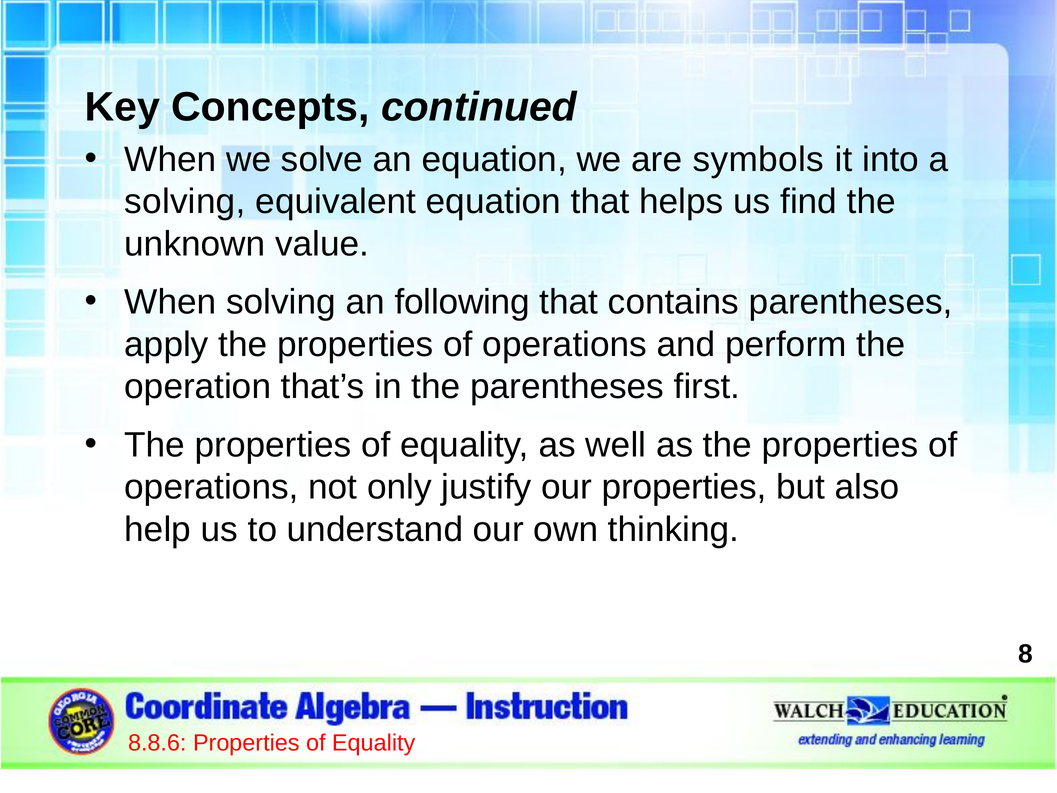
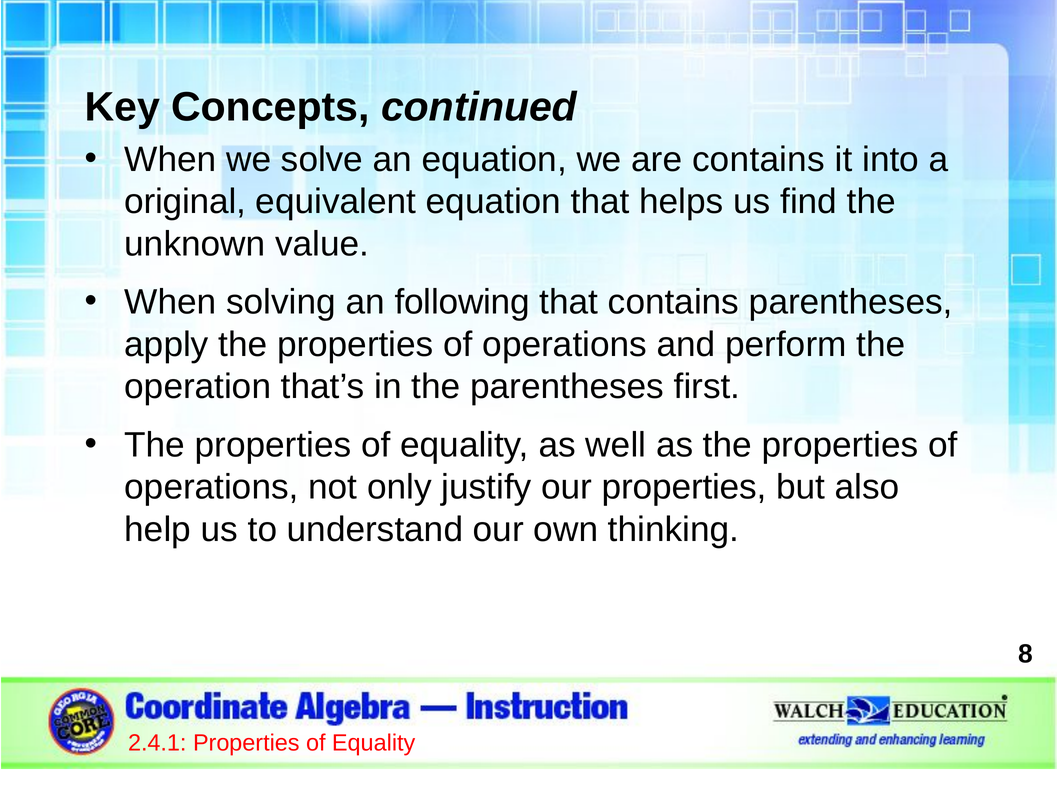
are symbols: symbols -> contains
solving at (185, 202): solving -> original
8.8.6: 8.8.6 -> 2.4.1
